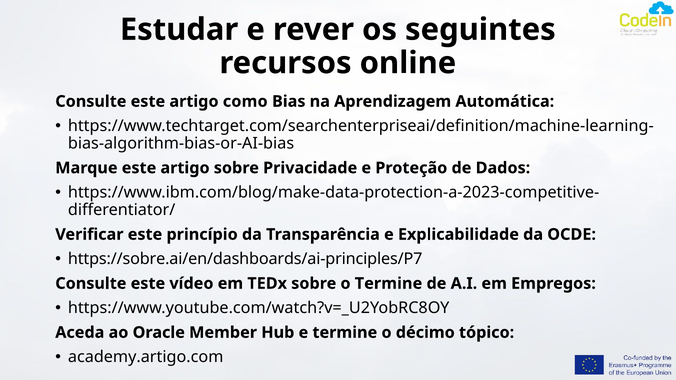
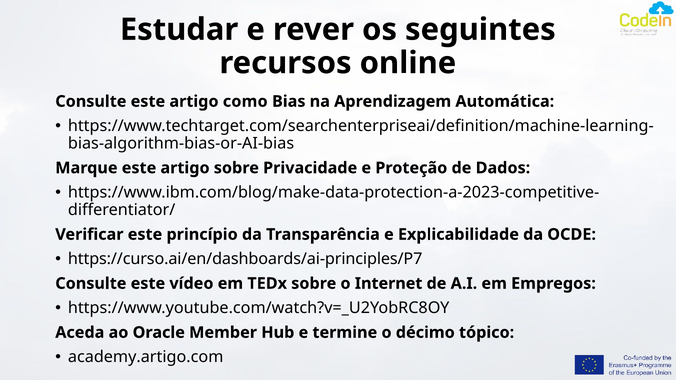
https://sobre.ai/en/dashboards/ai-principles/P7: https://sobre.ai/en/dashboards/ai-principles/P7 -> https://curso.ai/en/dashboards/ai-principles/P7
o Termine: Termine -> Internet
